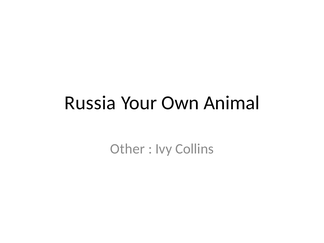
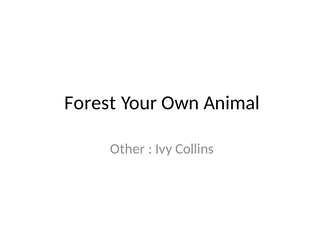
Russia: Russia -> Forest
